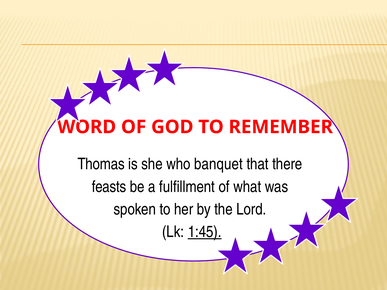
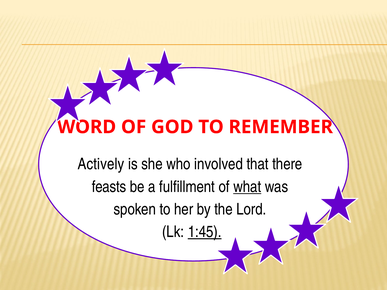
Thomas: Thomas -> Actively
banquet: banquet -> involved
what underline: none -> present
